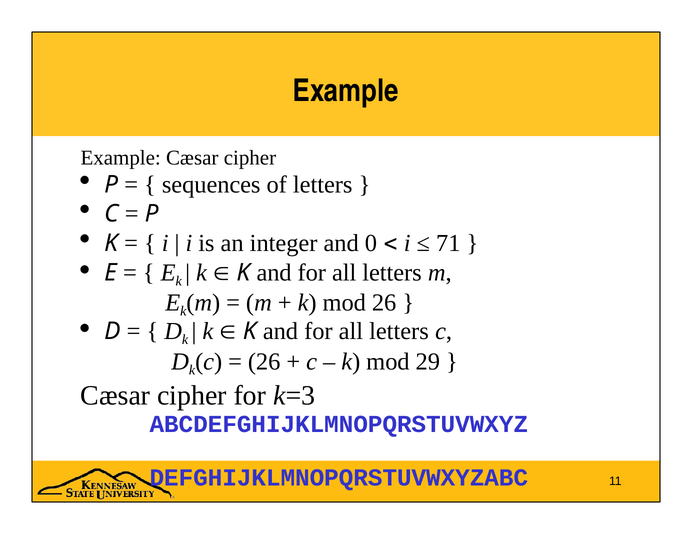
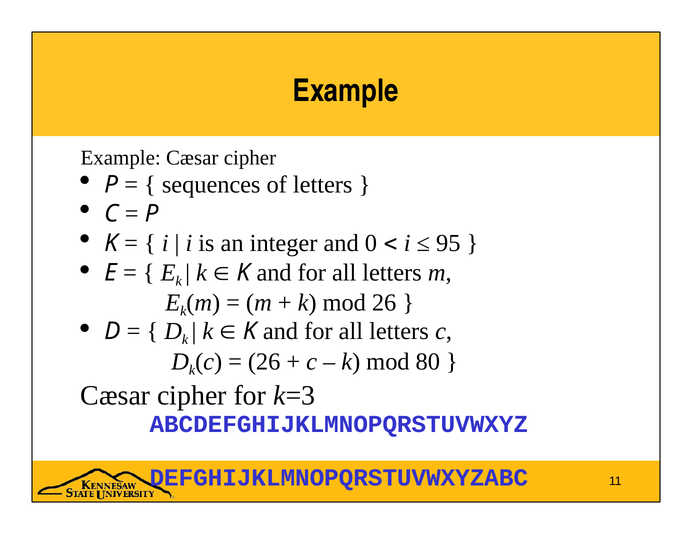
71: 71 -> 95
29: 29 -> 80
